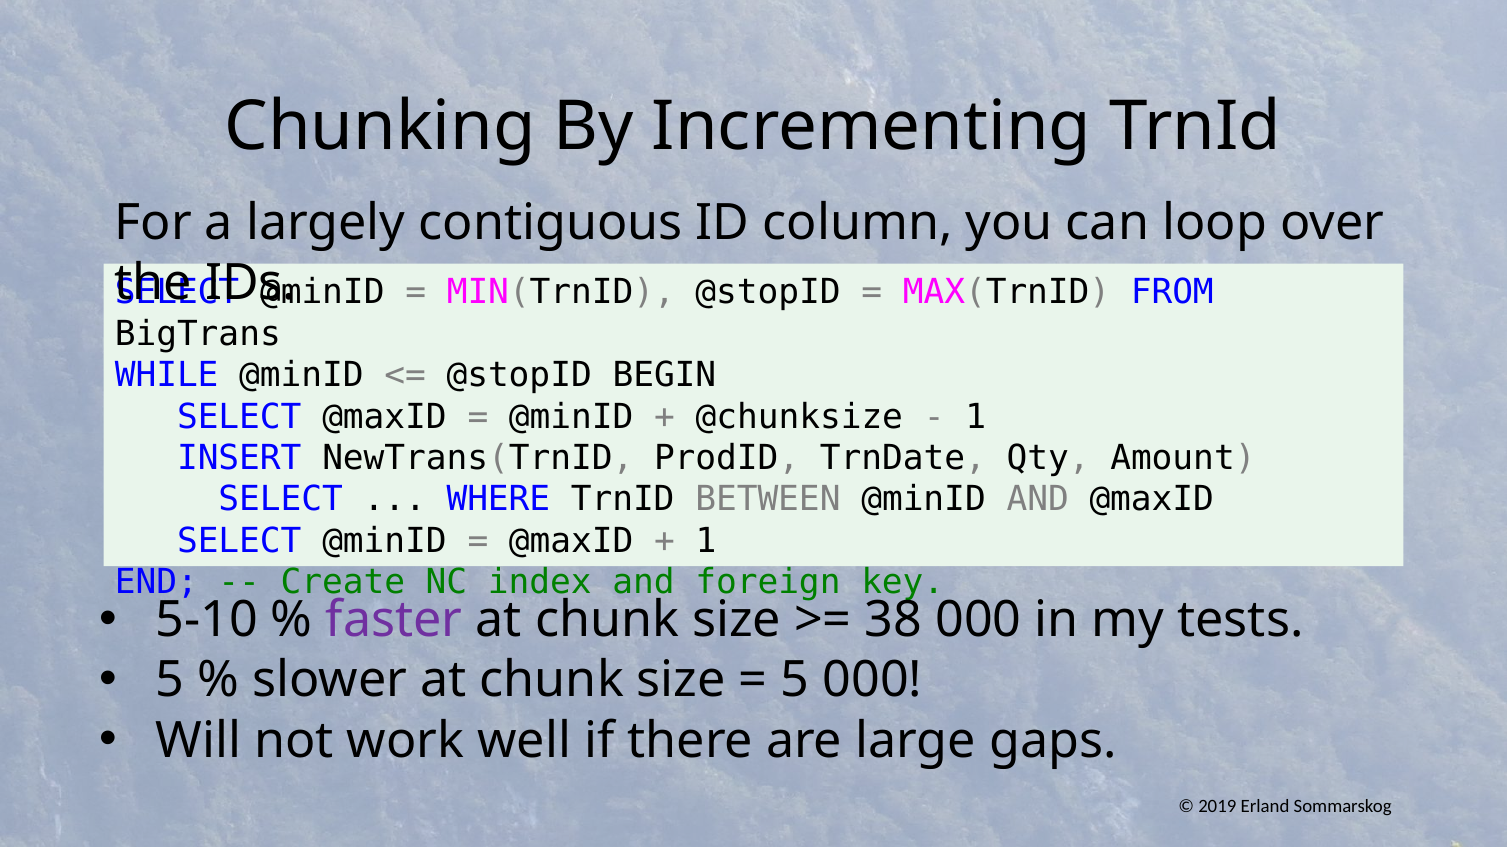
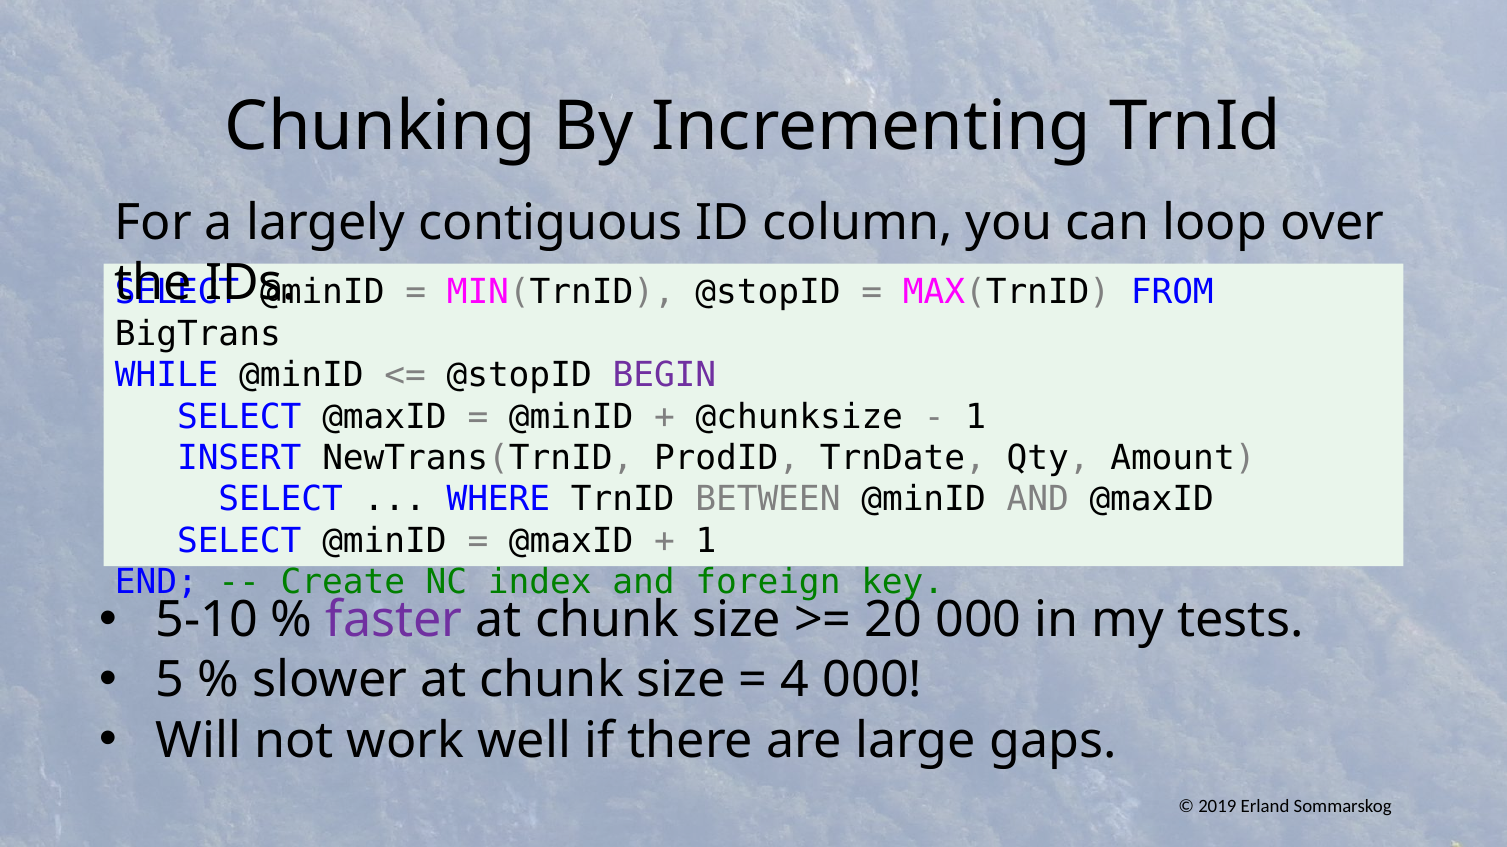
BEGIN colour: black -> purple
38: 38 -> 20
5 at (795, 681): 5 -> 4
